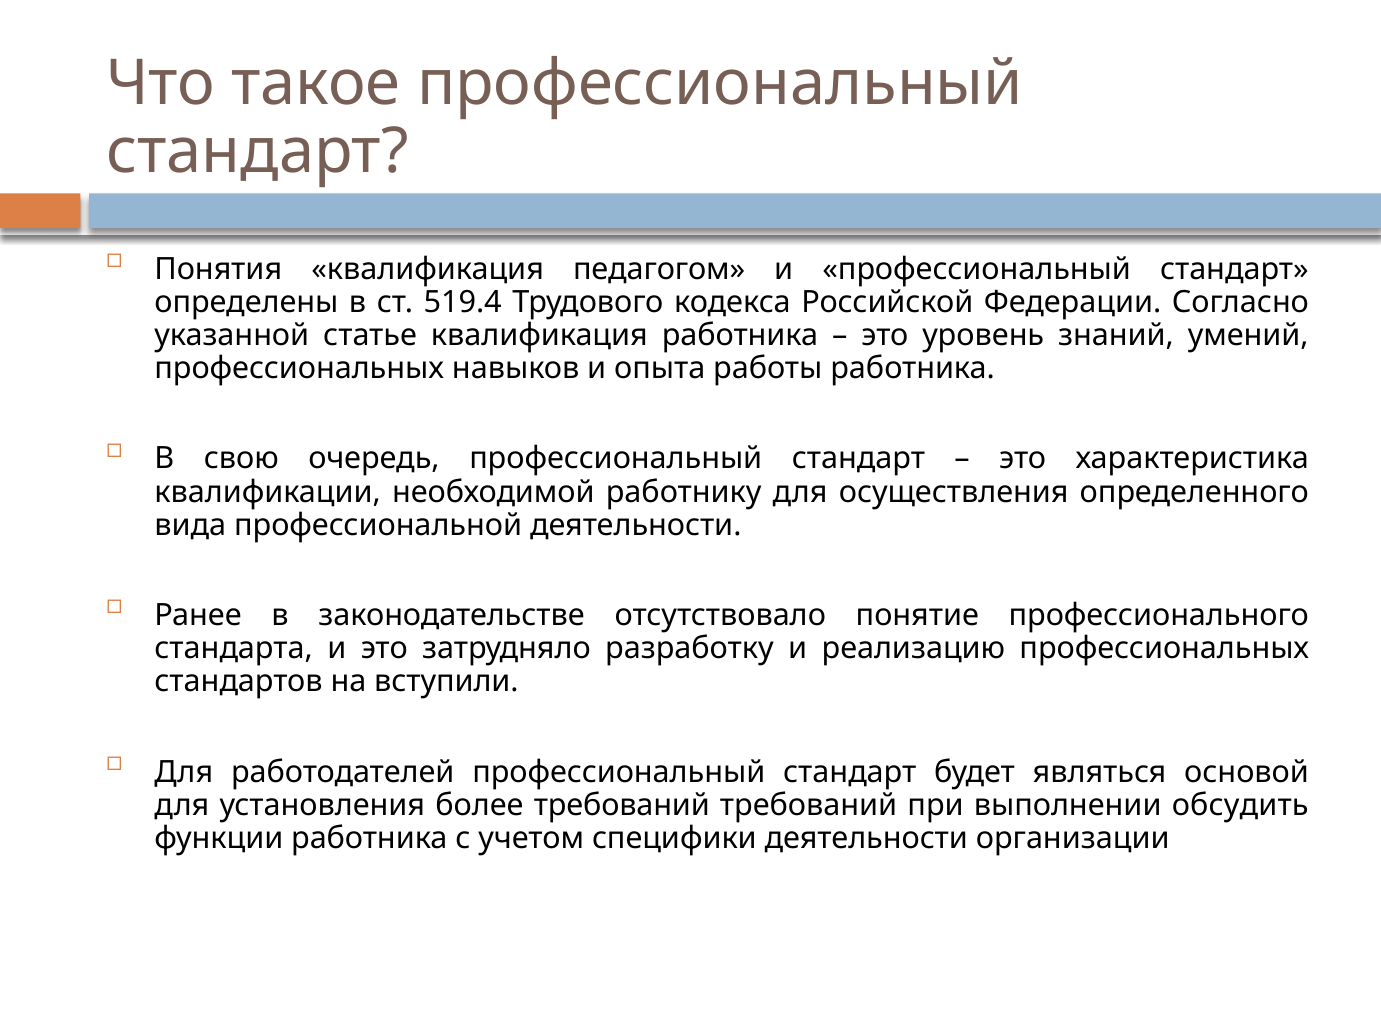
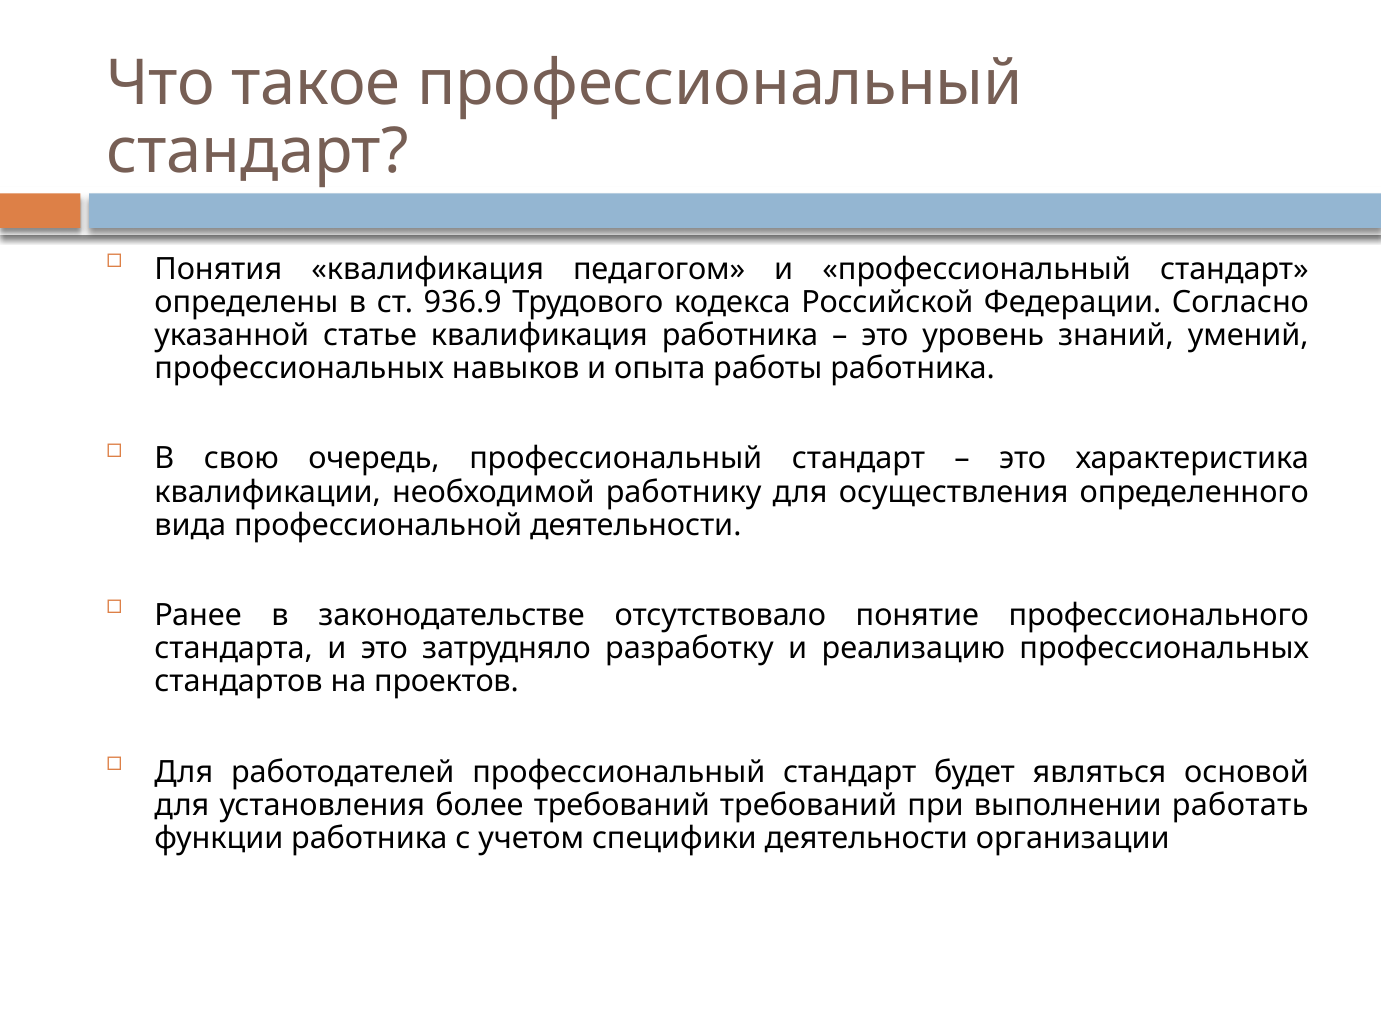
519.4: 519.4 -> 936.9
вступили: вступили -> проектов
обсудить: обсудить -> работать
